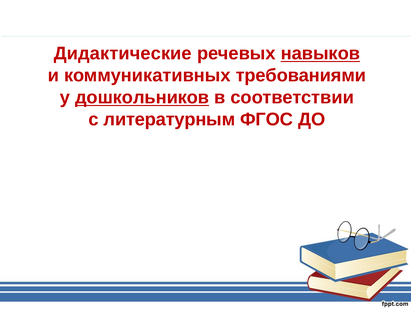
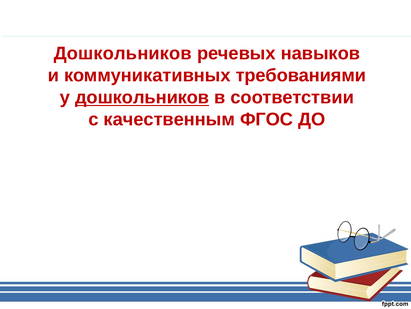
Дидактические at (123, 53): Дидактические -> Дошкольников
навыков underline: present -> none
литературным: литературным -> качественным
